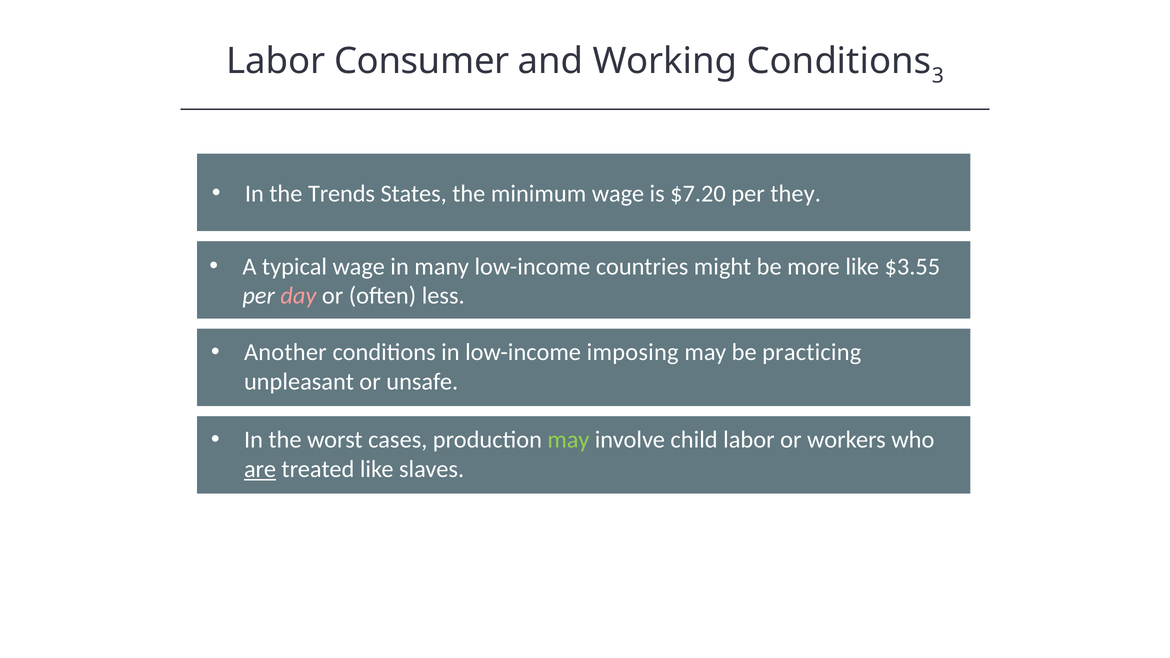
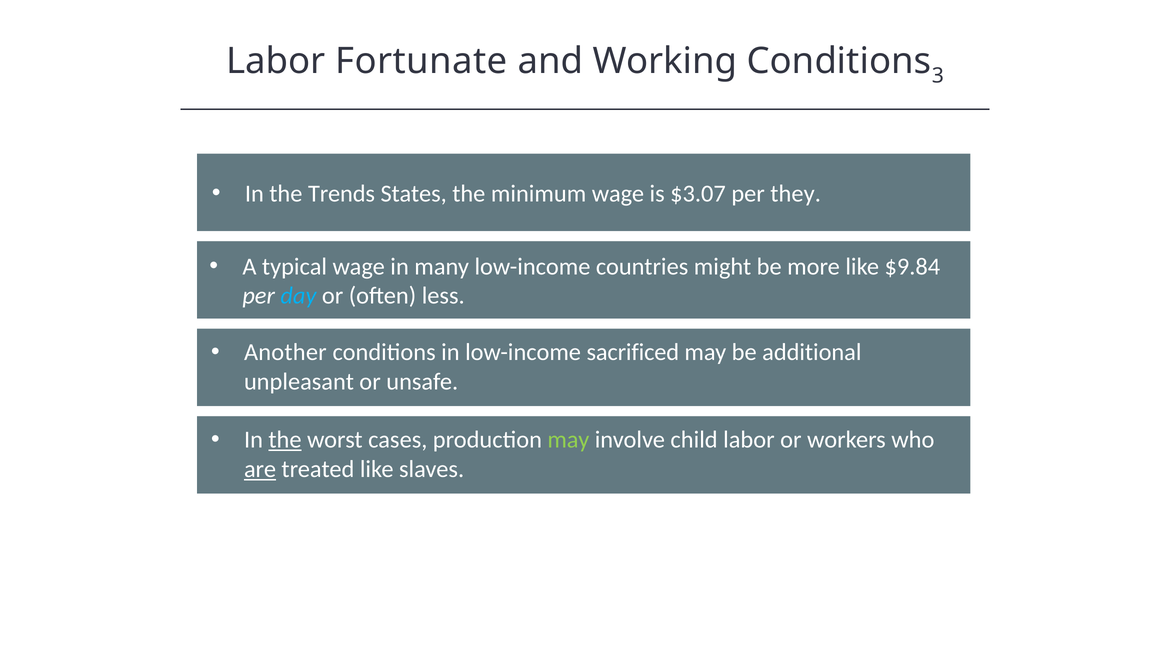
Consumer: Consumer -> Fortunate
$7.20: $7.20 -> $3.07
$3.55: $3.55 -> $9.84
day colour: pink -> light blue
imposing: imposing -> sacrificed
practicing: practicing -> additional
the at (285, 440) underline: none -> present
